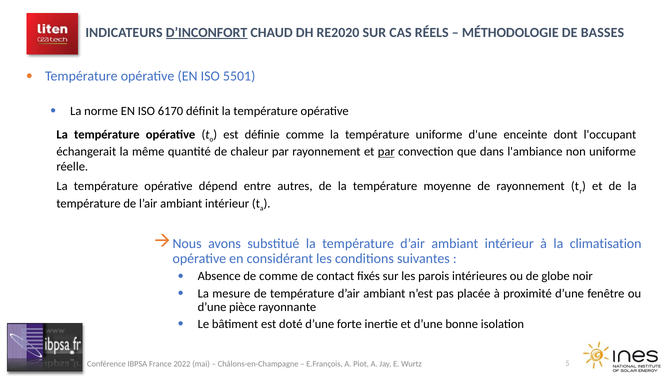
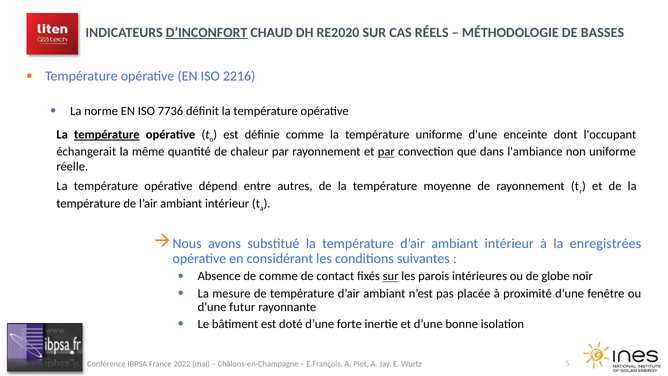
5501: 5501 -> 2216
6170: 6170 -> 7736
température at (107, 135) underline: none -> present
climatisation: climatisation -> enregistrées
sur at (391, 276) underline: none -> present
pièce: pièce -> futur
